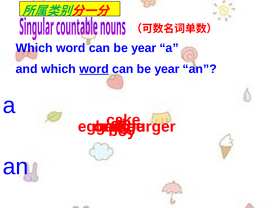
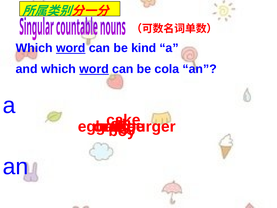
word at (71, 48) underline: none -> present
year at (144, 48): year -> kind
year at (167, 69): year -> cola
